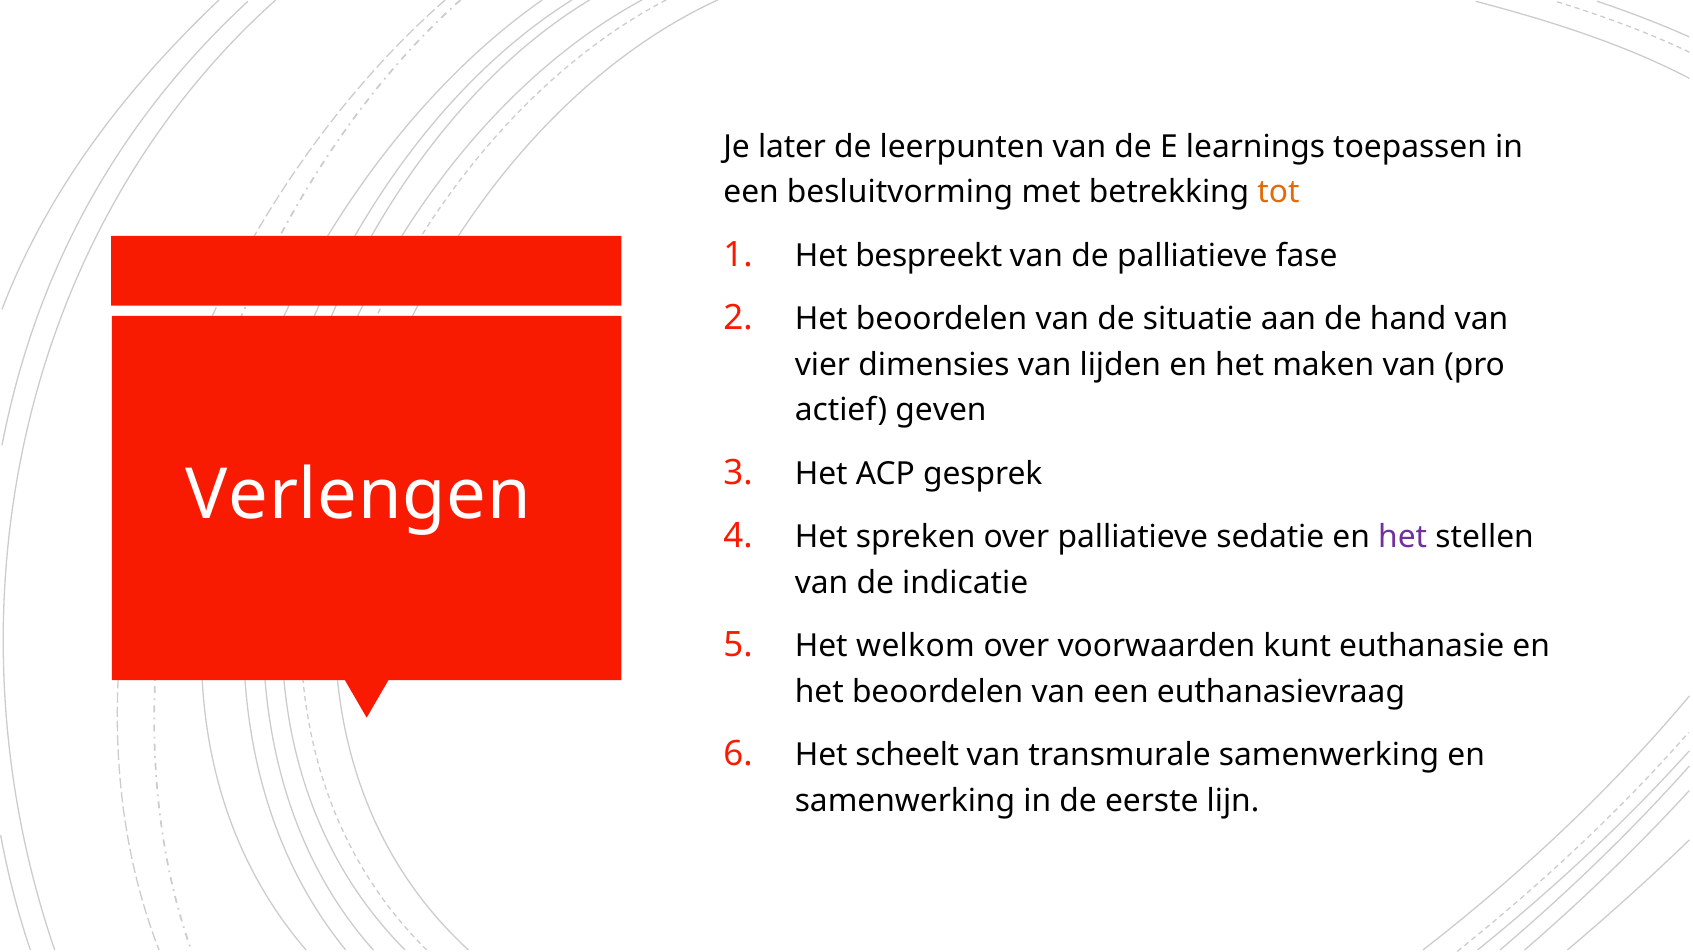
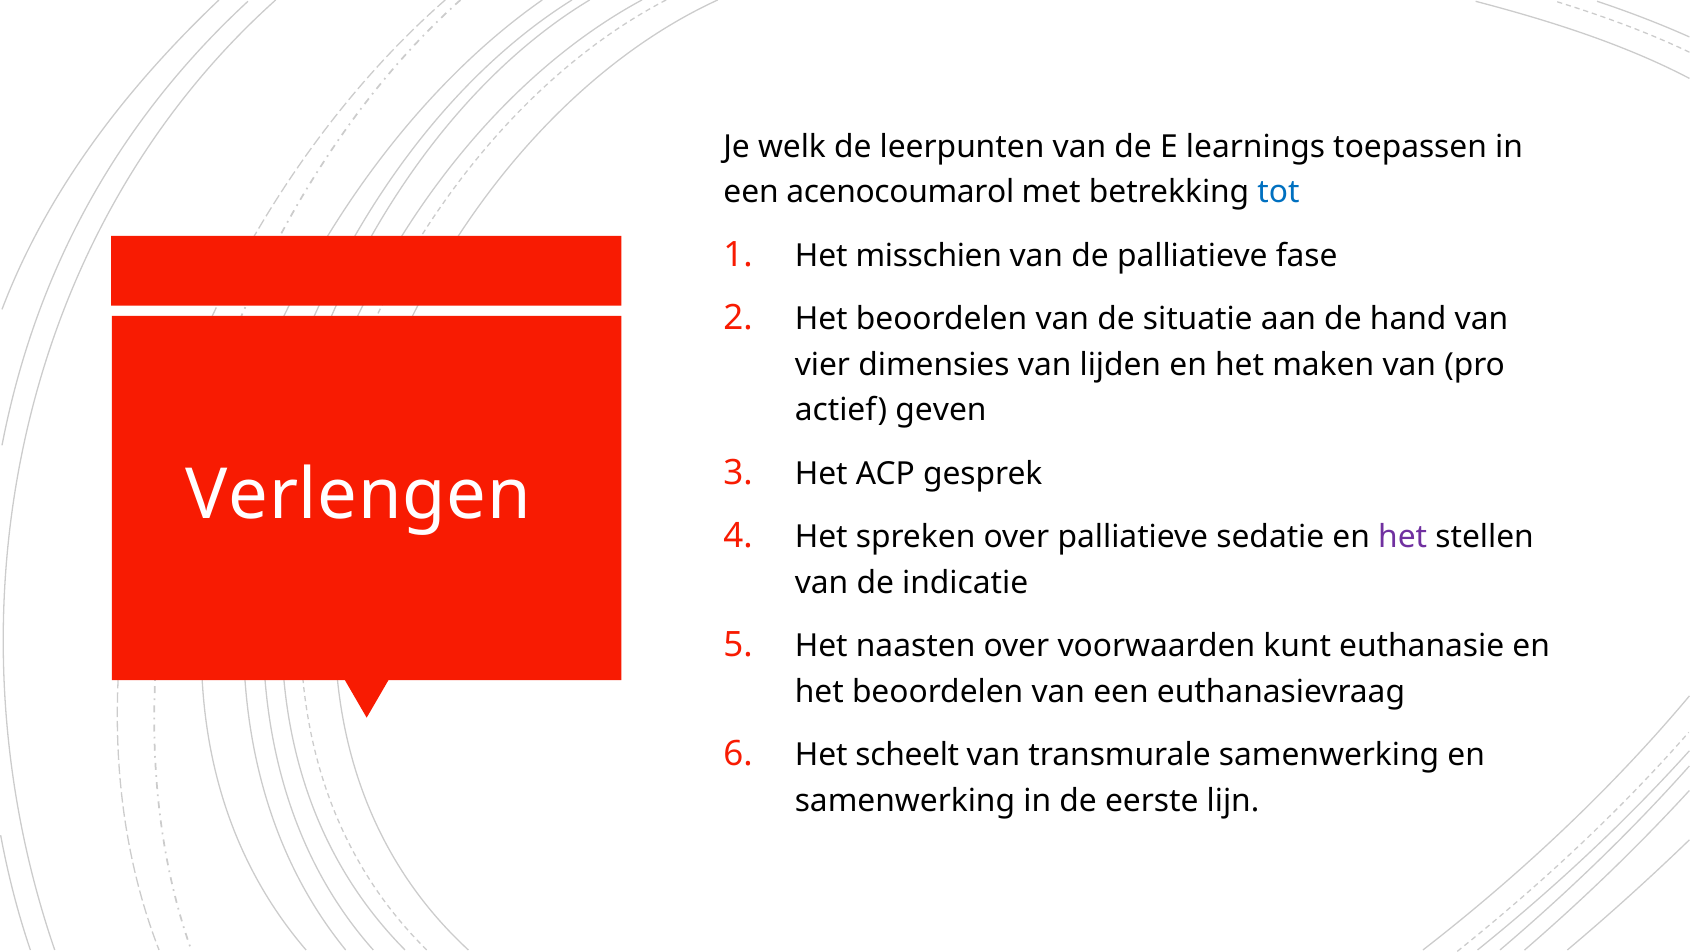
later: later -> welk
besluitvorming: besluitvorming -> acenocoumarol
tot colour: orange -> blue
bespreekt: bespreekt -> misschien
welkom: welkom -> naasten
